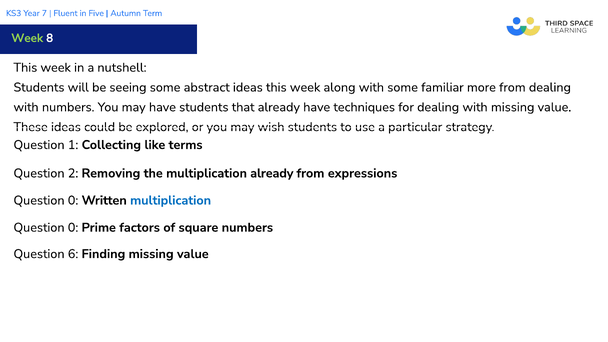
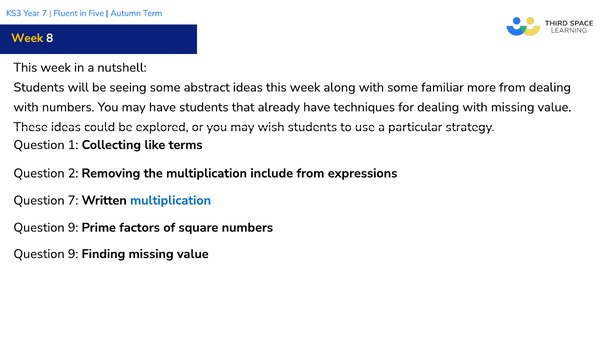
Week at (27, 38) colour: light green -> yellow
multiplication already: already -> include
0 at (73, 200): 0 -> 7
0 at (73, 228): 0 -> 9
6 at (73, 254): 6 -> 9
